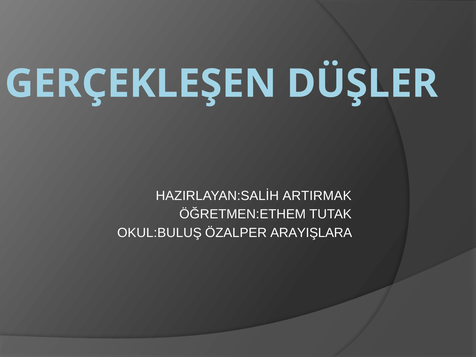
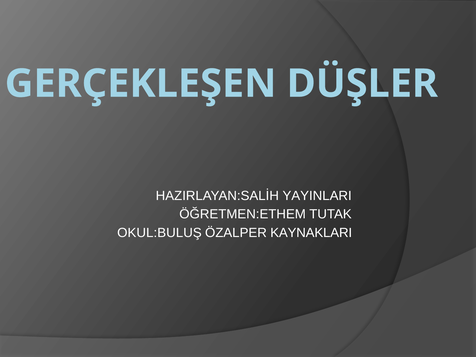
ARTIRMAK: ARTIRMAK -> YAYINLARI
ARAYIŞLARA: ARAYIŞLARA -> KAYNAKLARI
